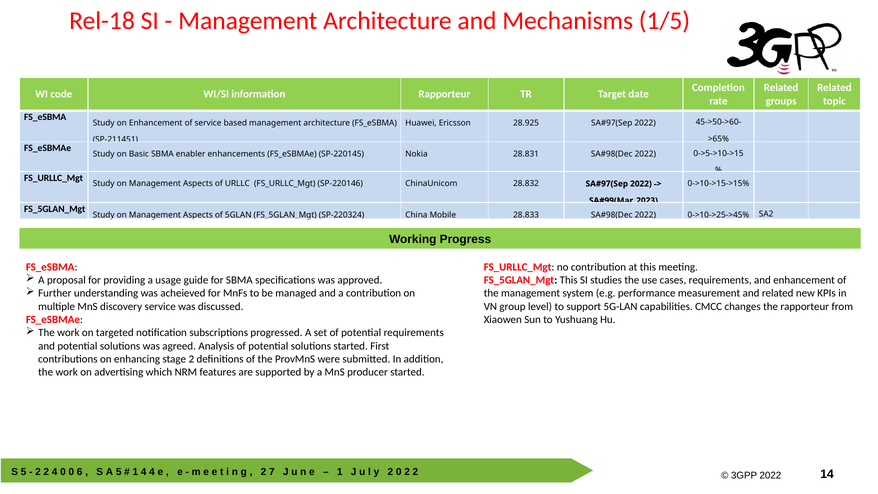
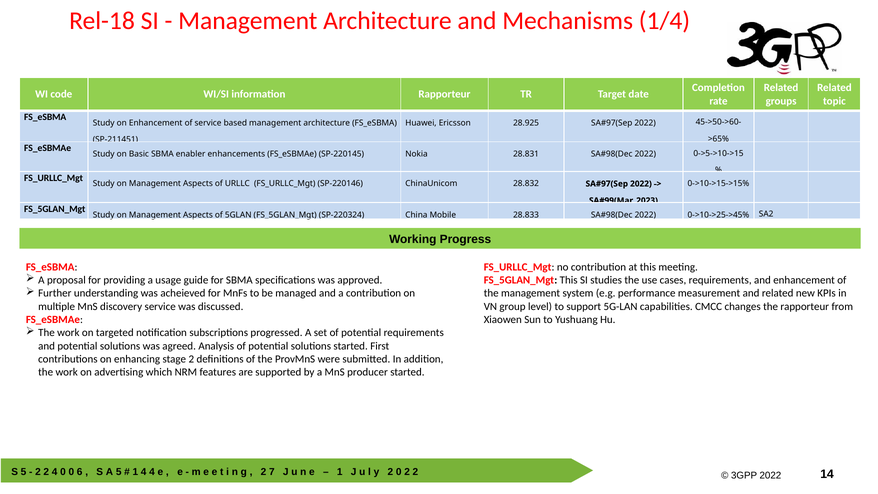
1/5: 1/5 -> 1/4
